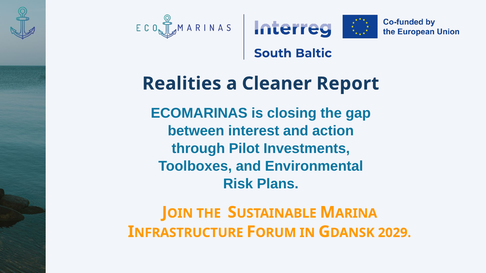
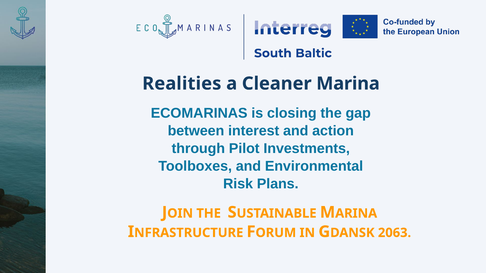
Report: Report -> Marina
2029: 2029 -> 2063
